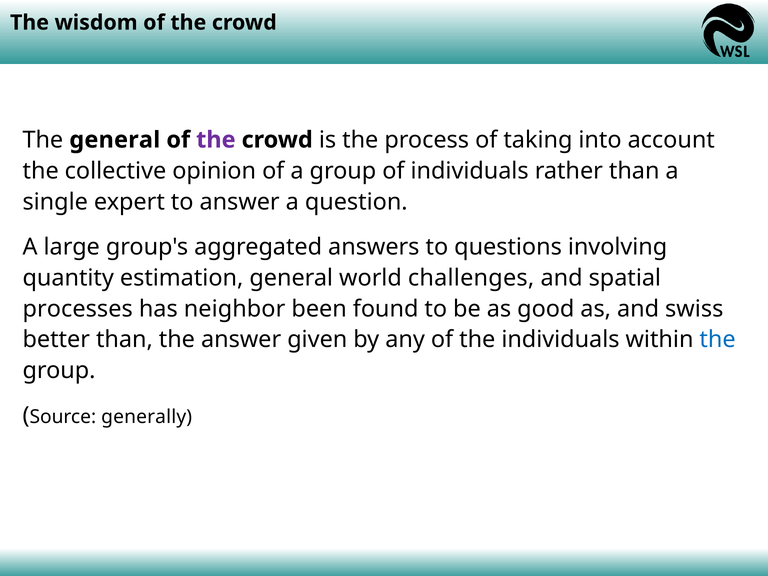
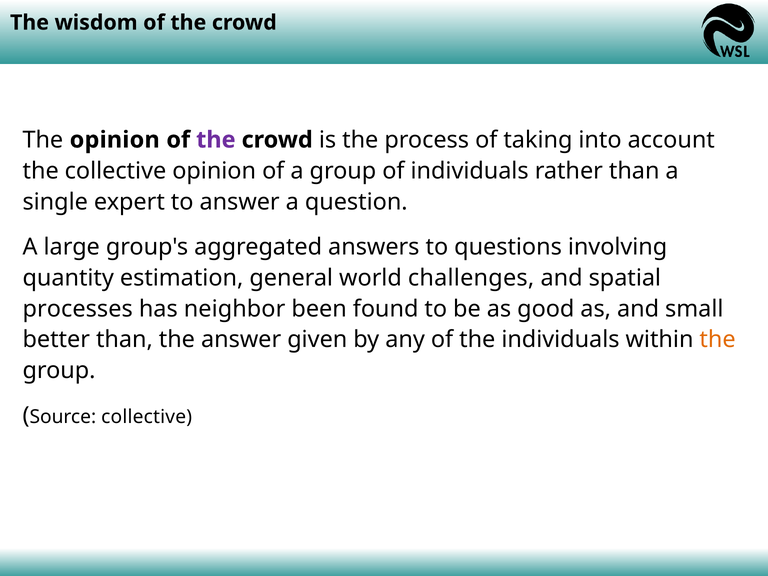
The general: general -> opinion
swiss: swiss -> small
the at (718, 340) colour: blue -> orange
Source generally: generally -> collective
